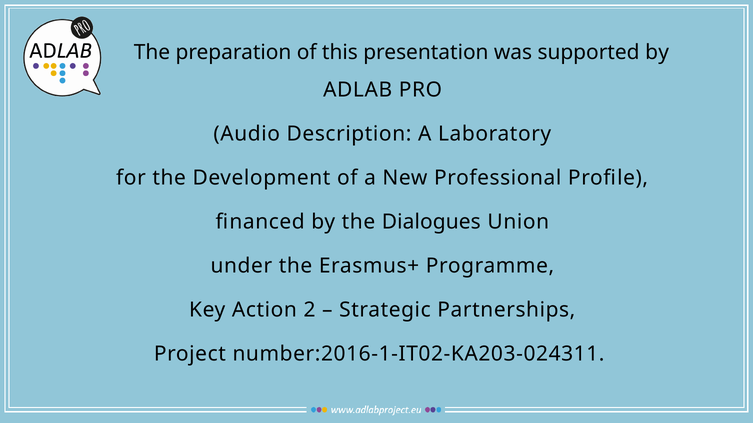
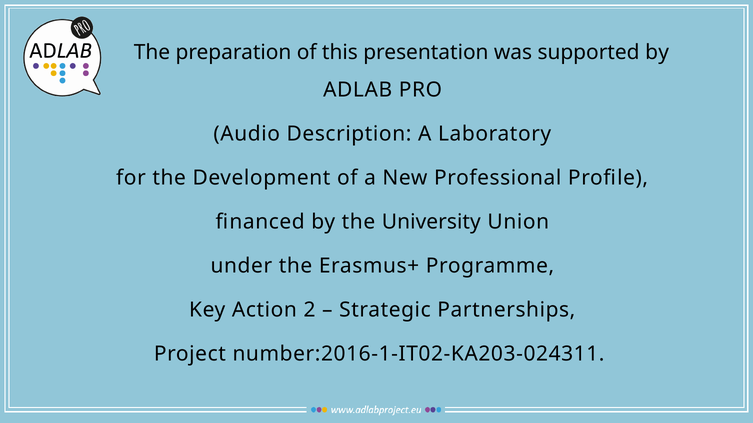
Dialogues: Dialogues -> University
